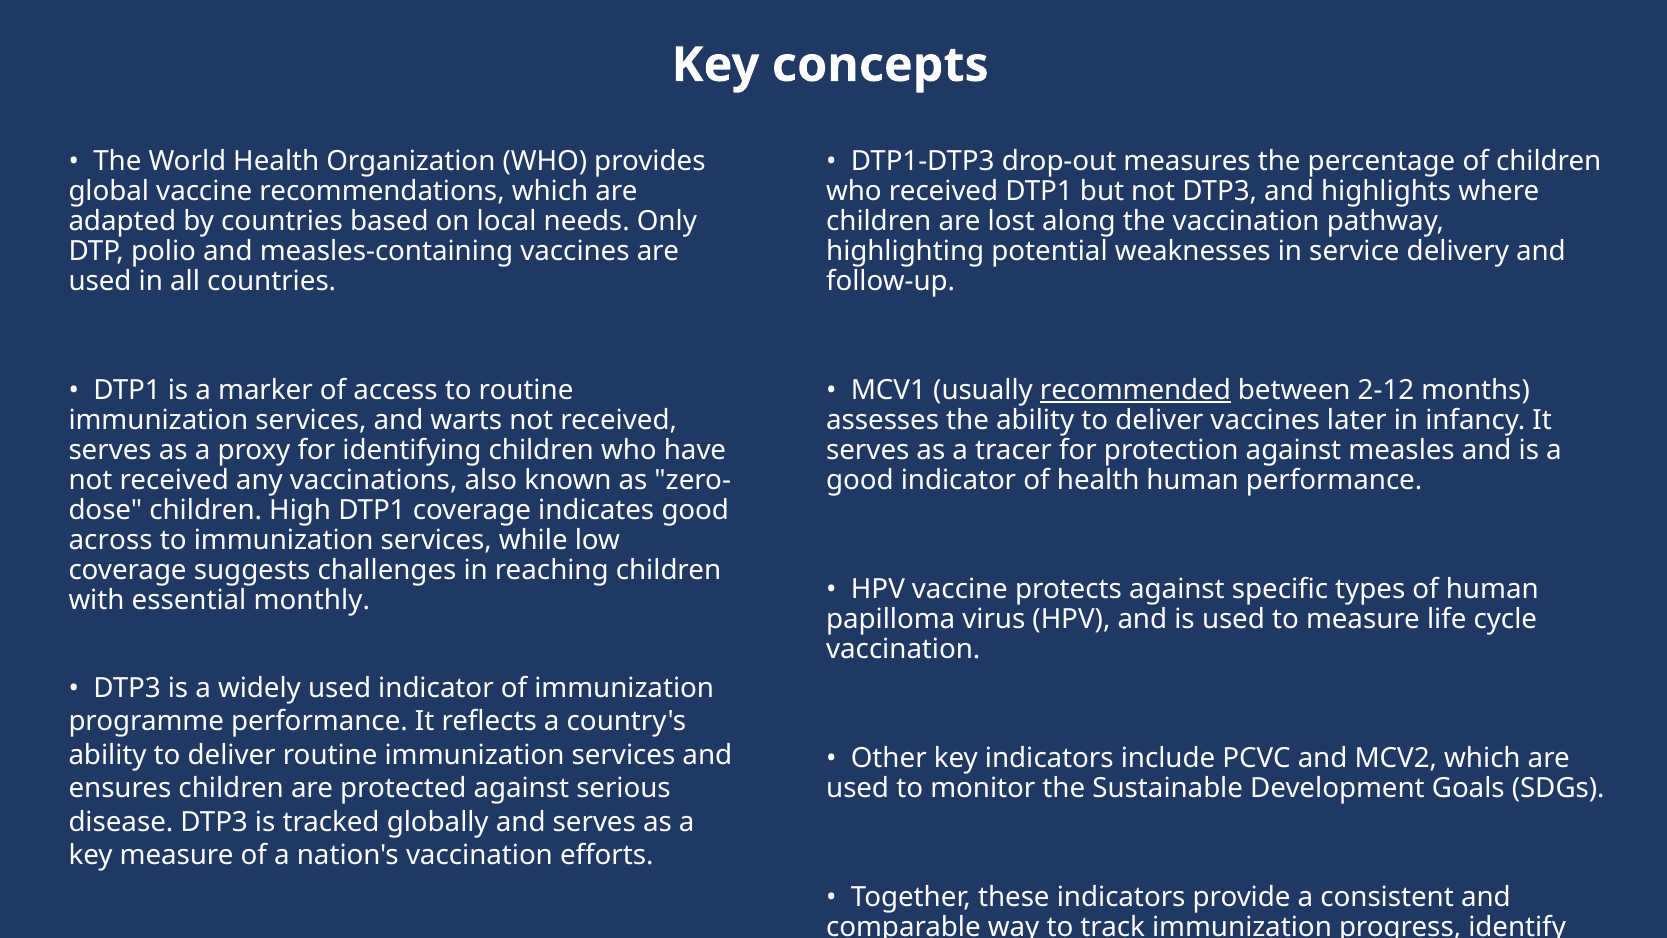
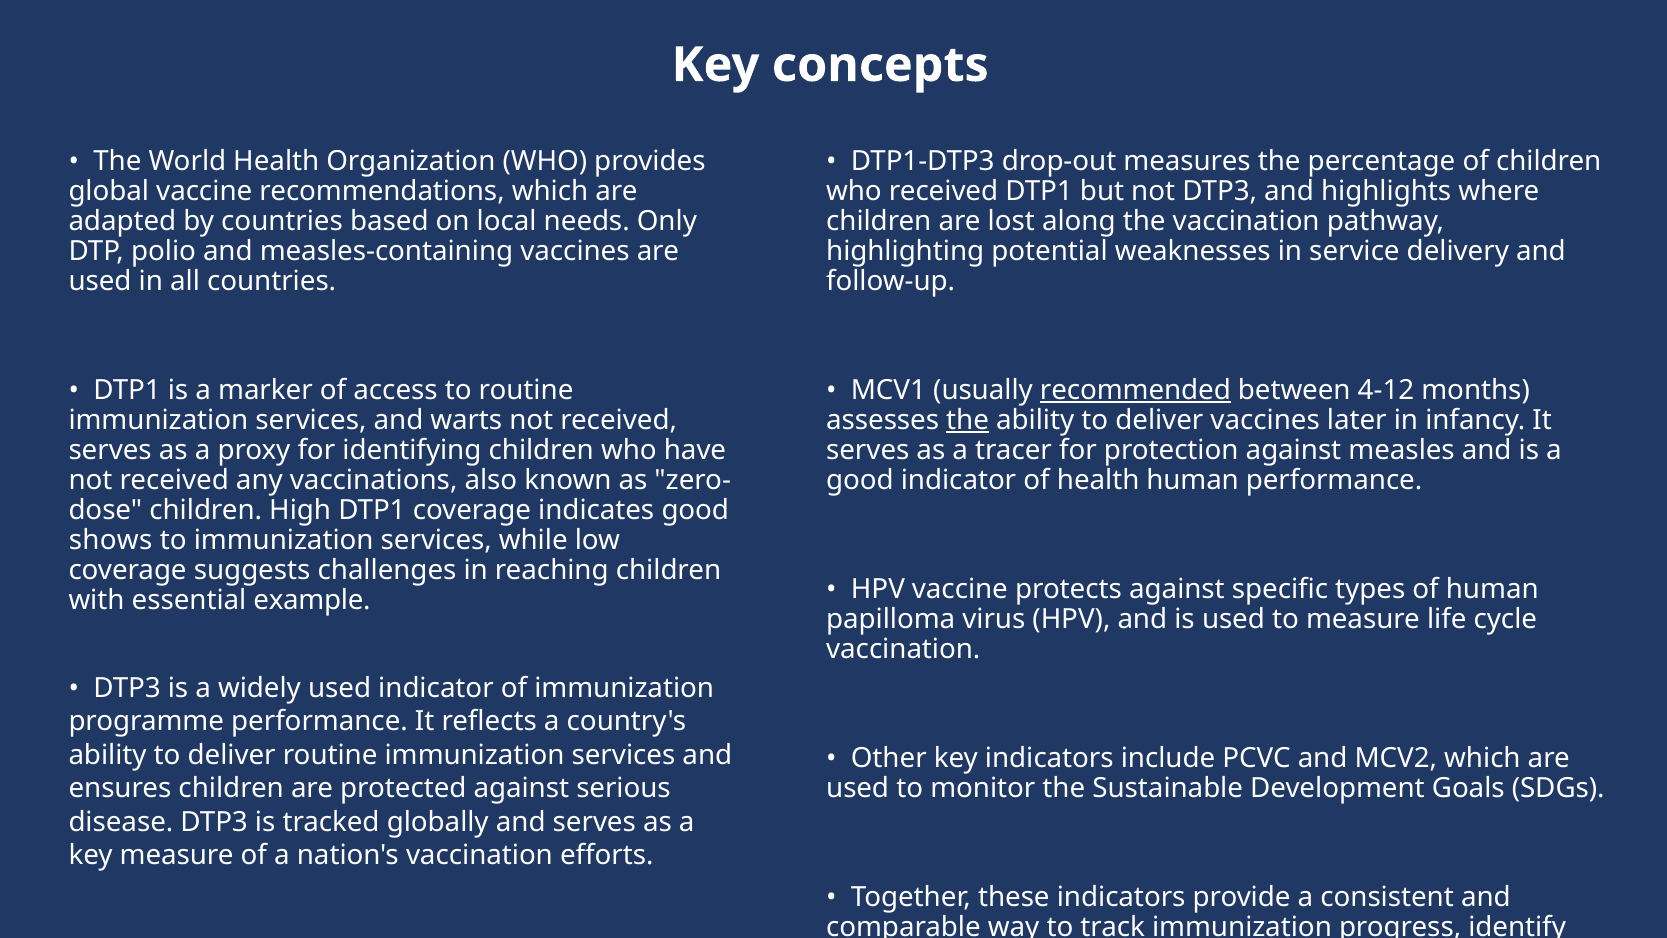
2-12: 2-12 -> 4-12
the at (968, 420) underline: none -> present
across: across -> shows
monthly: monthly -> example
